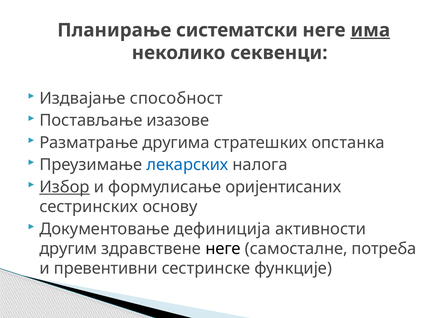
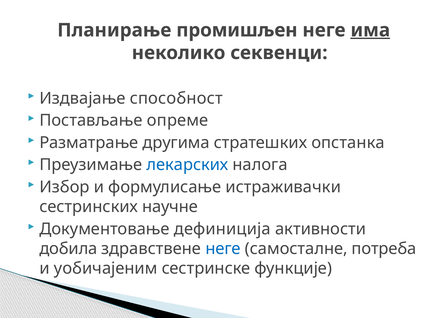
систематски: систематски -> промишљен
изазове: изазове -> опреме
Избор underline: present -> none
оријентисаних: оријентисаних -> истраживачки
основу: основу -> научне
другим: другим -> добила
неге at (223, 249) colour: black -> blue
превентивни: превентивни -> уобичајеним
